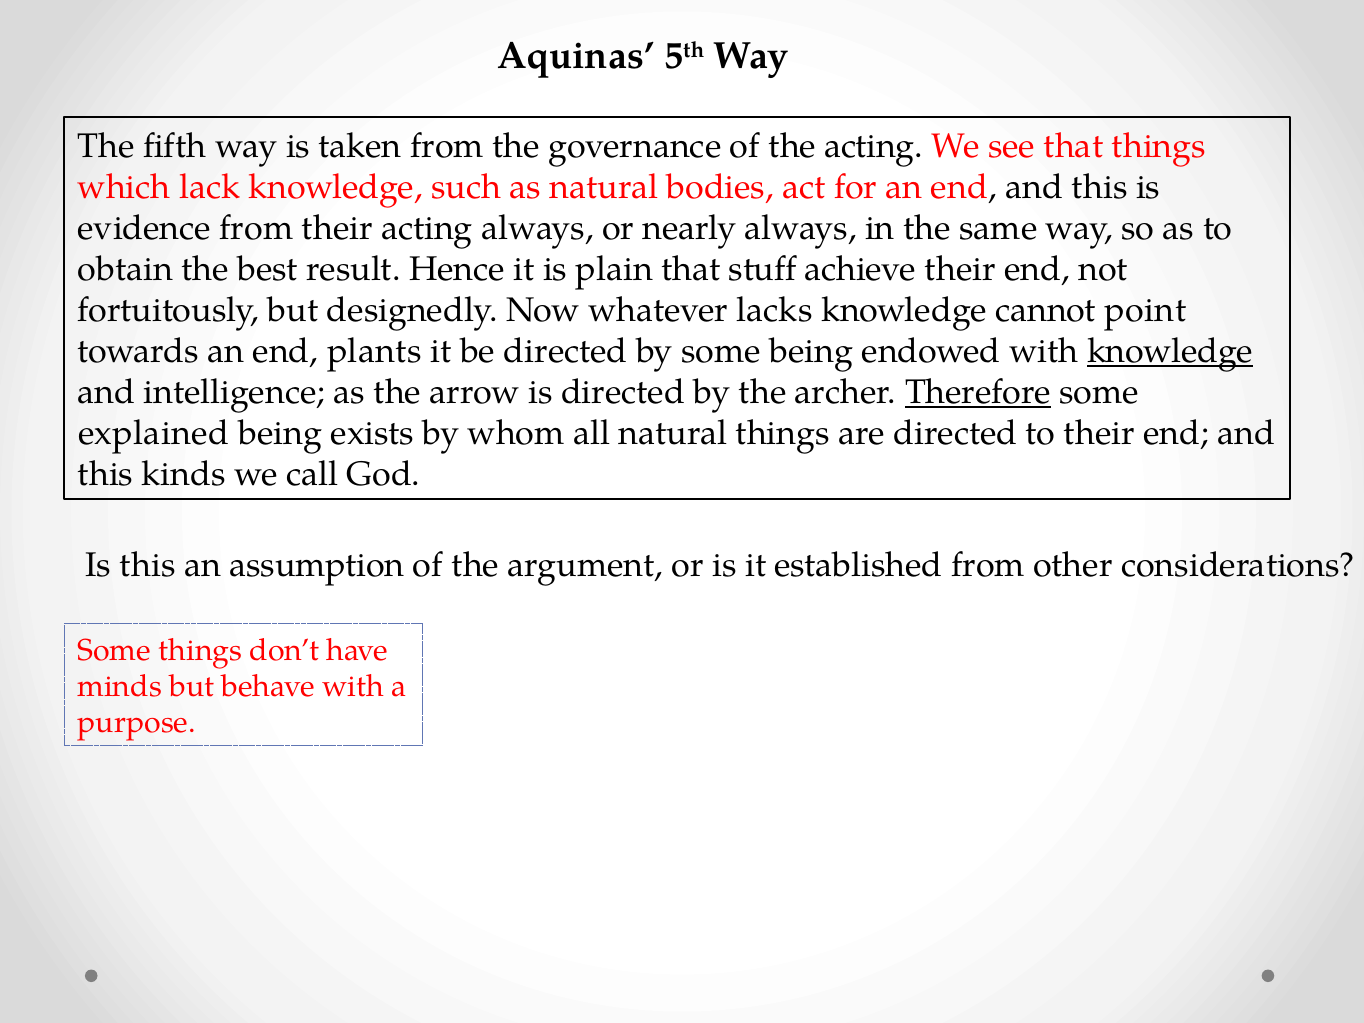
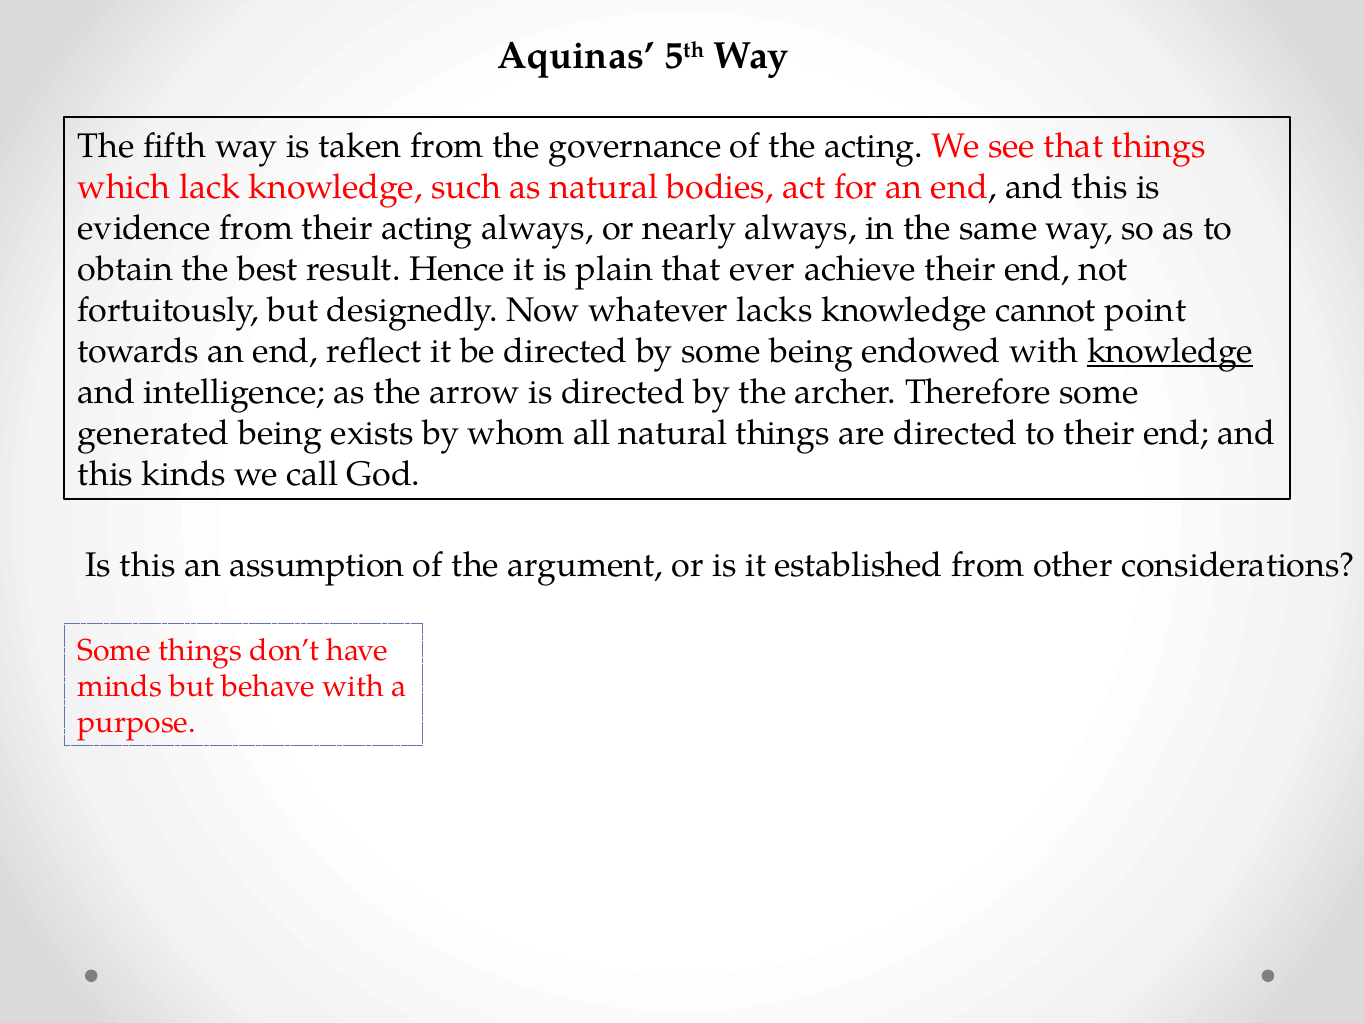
stuff: stuff -> ever
plants: plants -> reflect
Therefore underline: present -> none
explained: explained -> generated
